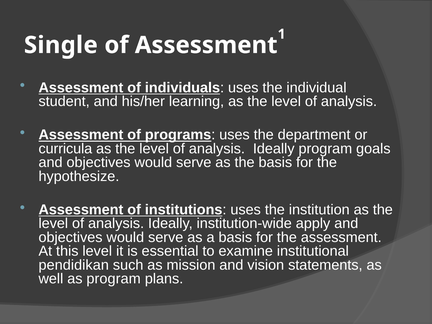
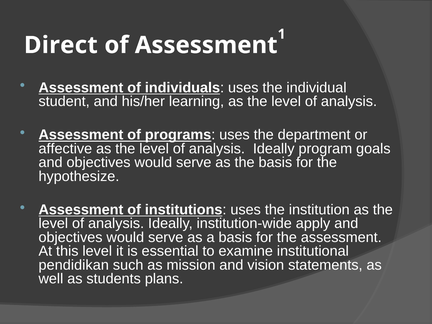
Single: Single -> Direct
curricula: curricula -> affective
as program: program -> students
